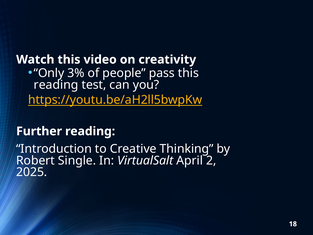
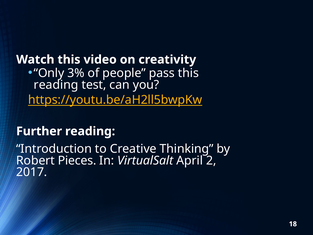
Single: Single -> Pieces
2025: 2025 -> 2017
